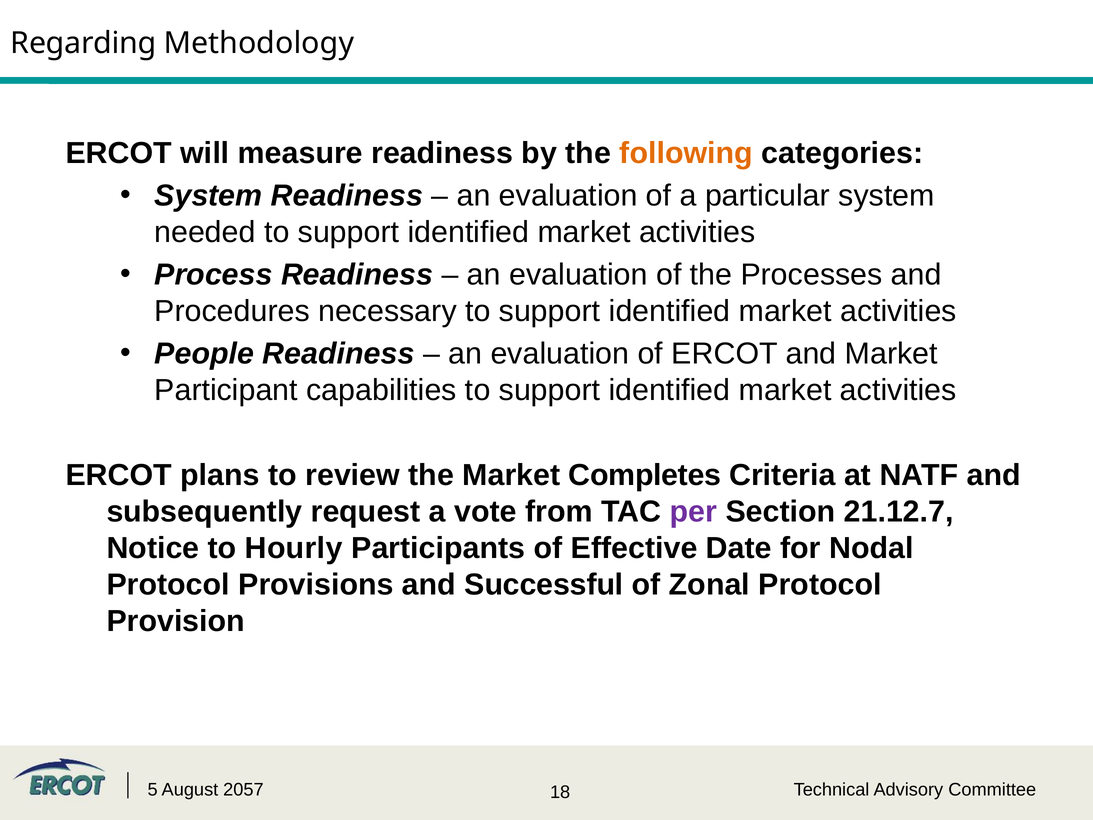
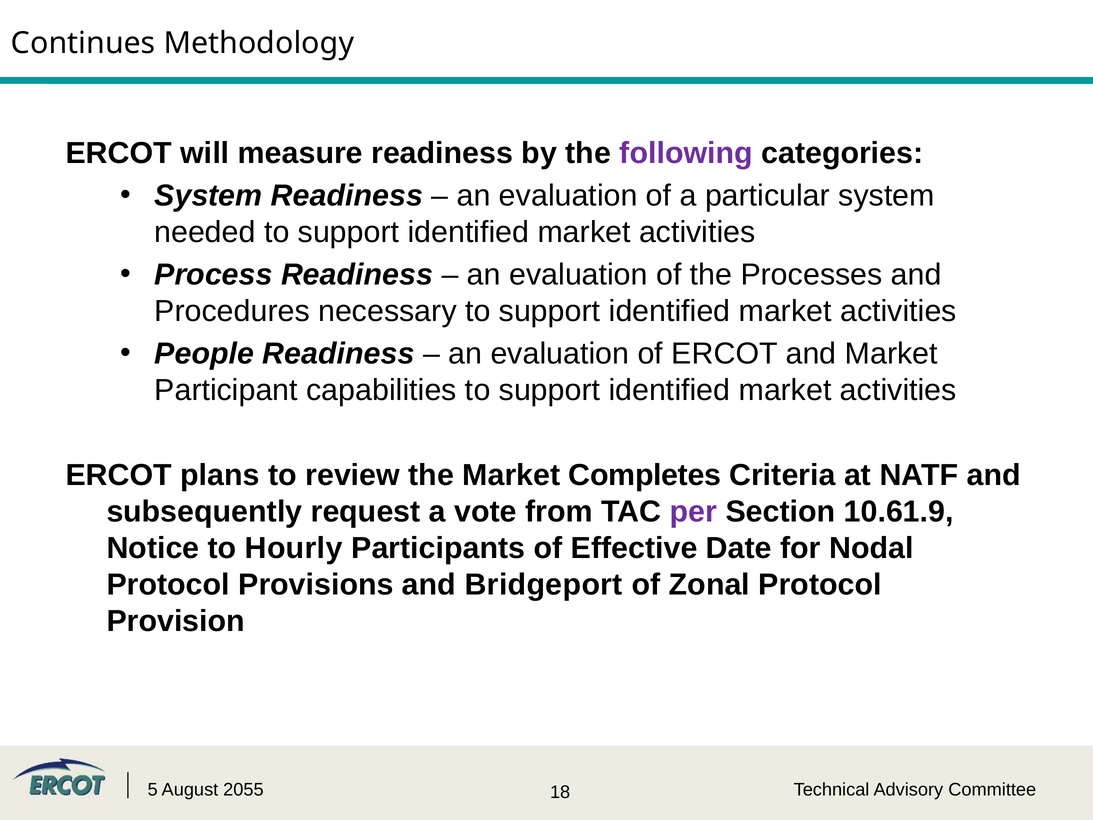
Regarding: Regarding -> Continues
following colour: orange -> purple
21.12.7: 21.12.7 -> 10.61.9
Successful: Successful -> Bridgeport
2057: 2057 -> 2055
